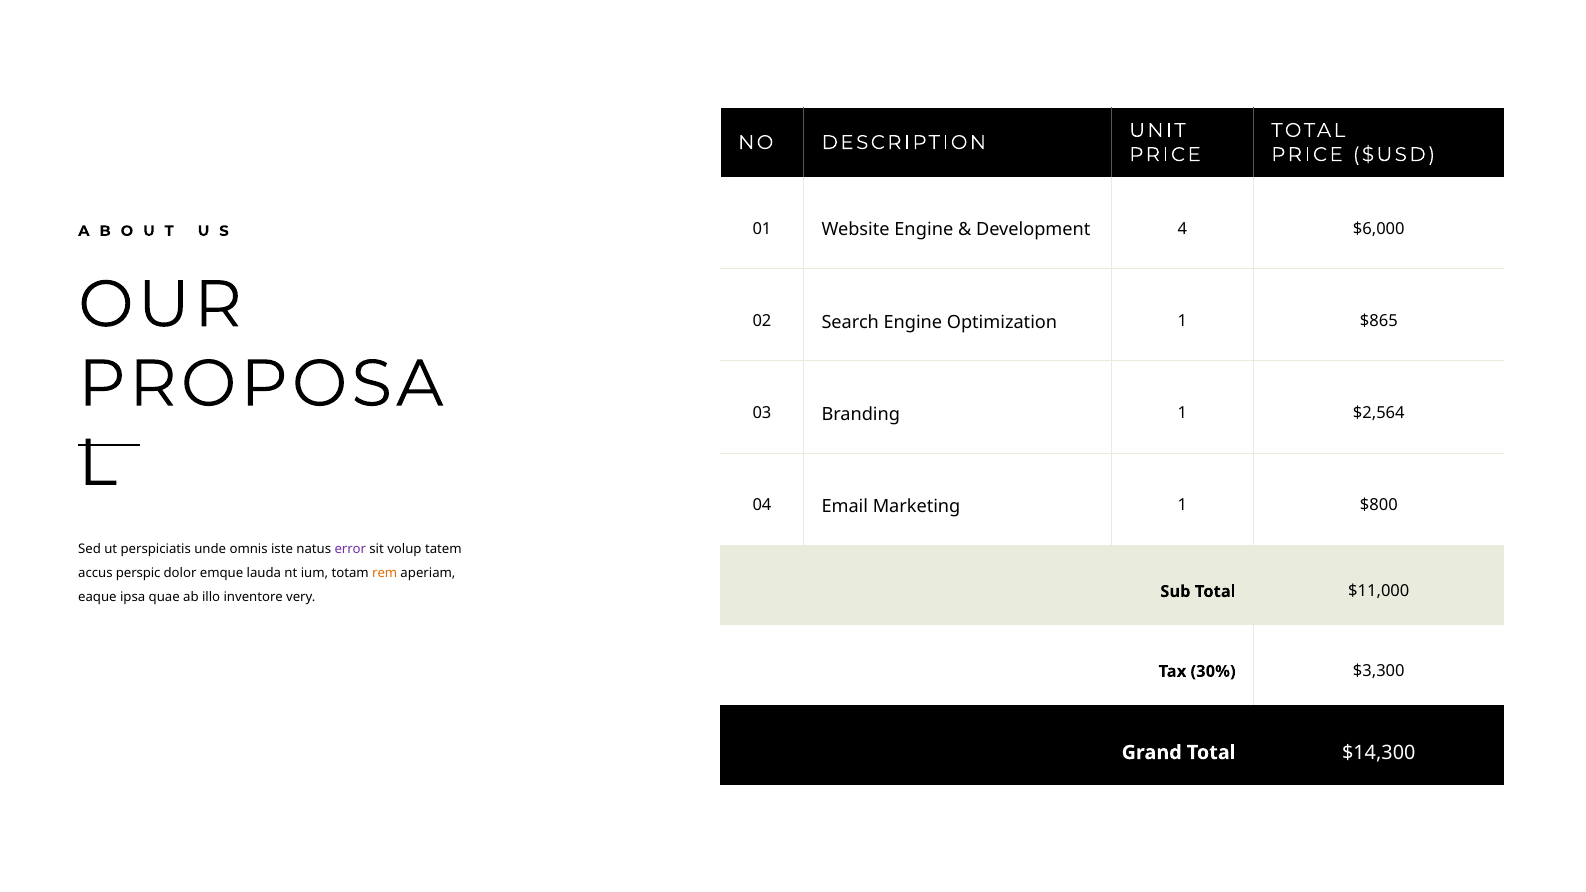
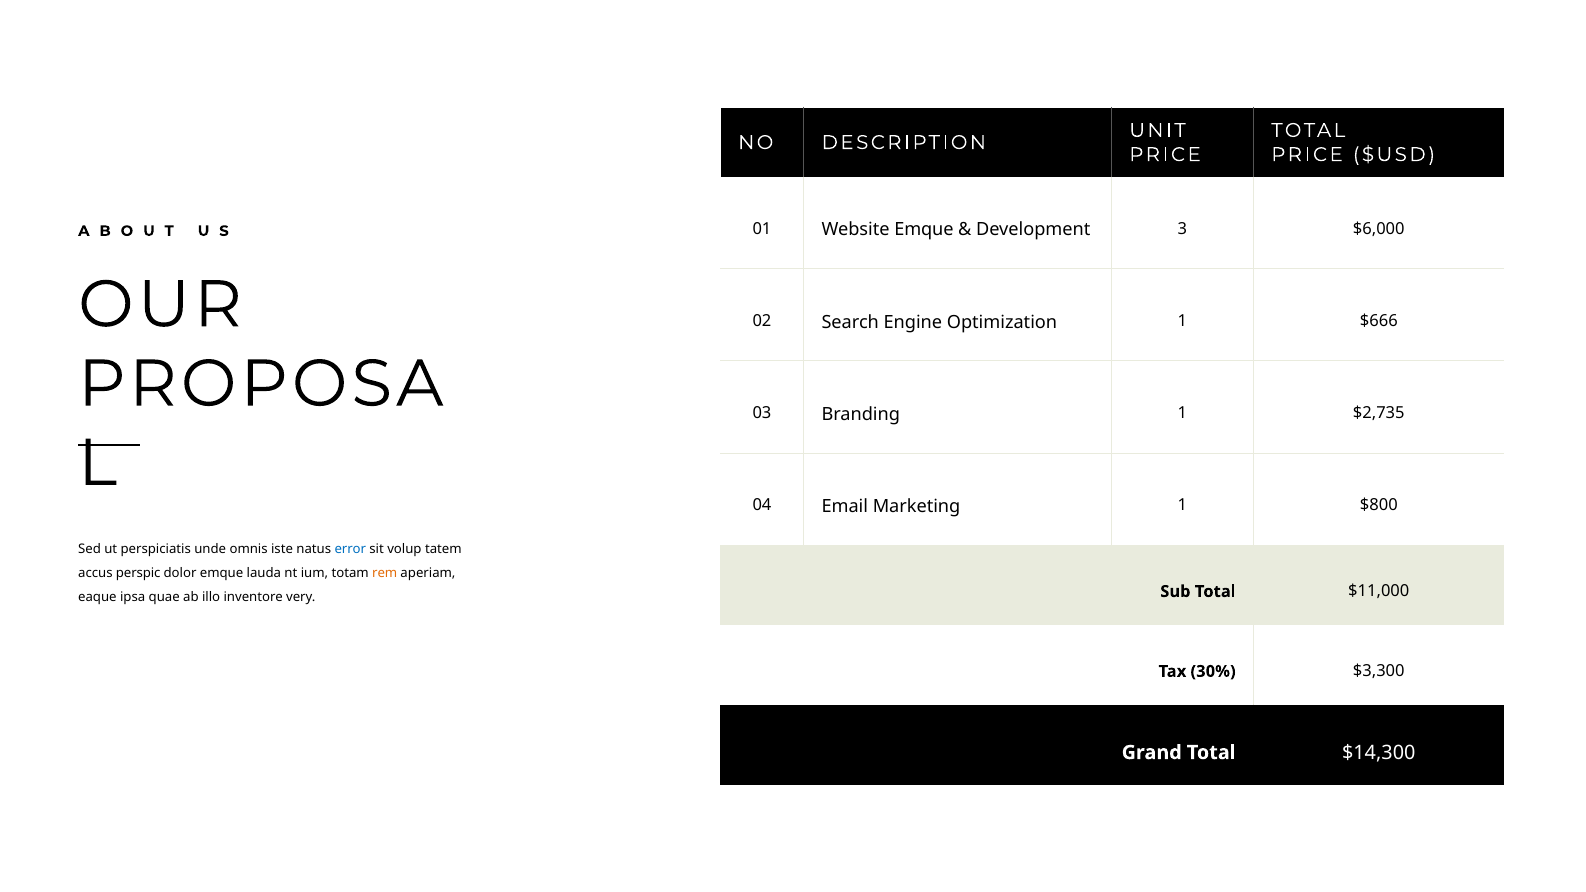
Website Engine: Engine -> Emque
4: 4 -> 3
$865: $865 -> $666
$2,564: $2,564 -> $2,735
error colour: purple -> blue
